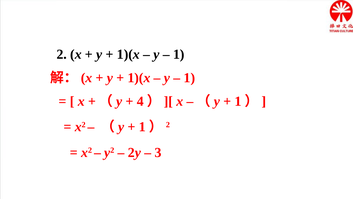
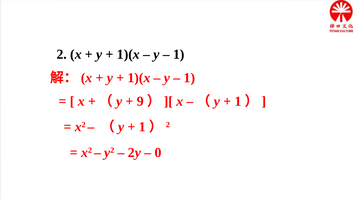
4: 4 -> 9
3: 3 -> 0
